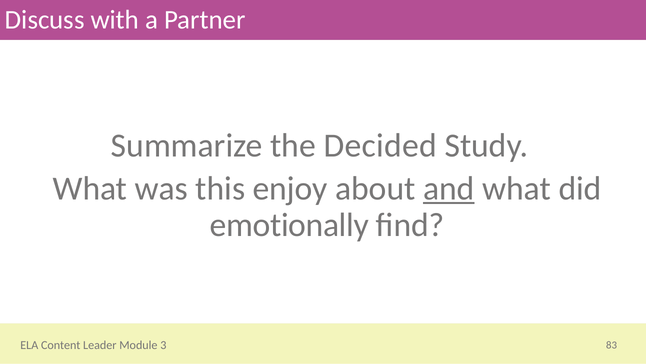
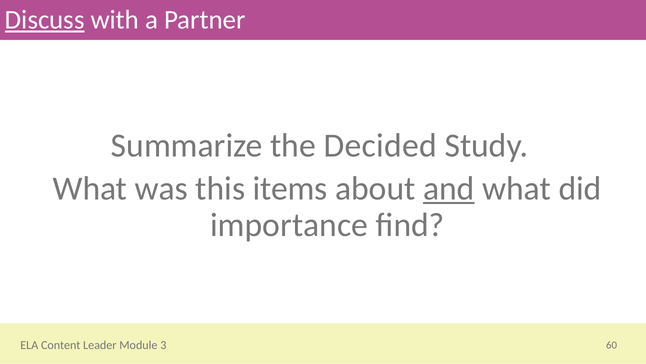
Discuss underline: none -> present
enjoy: enjoy -> items
emotionally: emotionally -> importance
83: 83 -> 60
